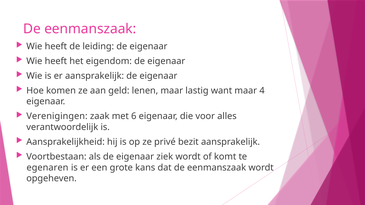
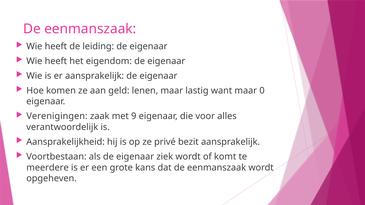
4: 4 -> 0
6: 6 -> 9
egenaren: egenaren -> meerdere
